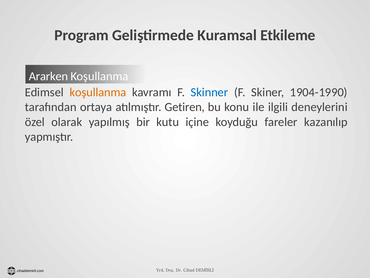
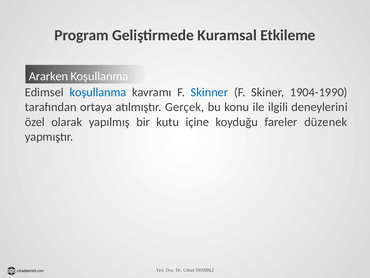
koşullanma at (98, 92) colour: orange -> blue
Getiren: Getiren -> Gerçek
kazanılıp: kazanılıp -> düzenek
